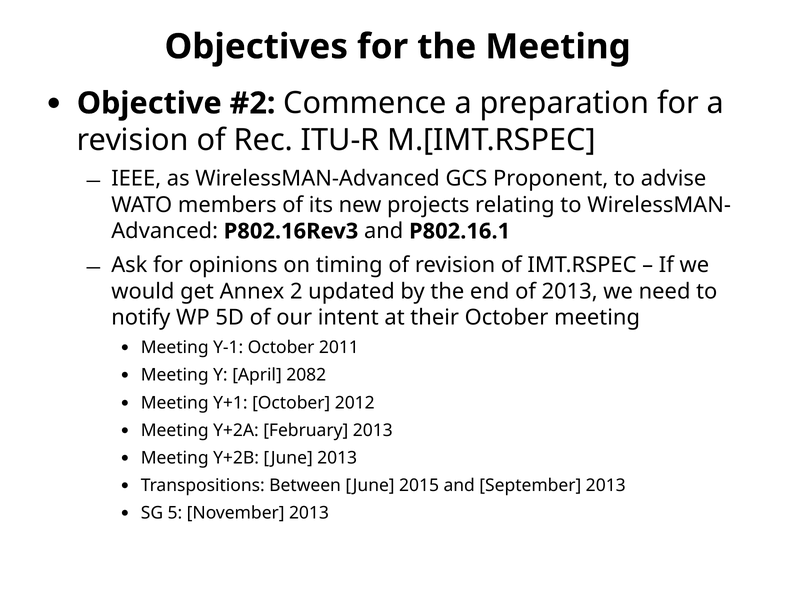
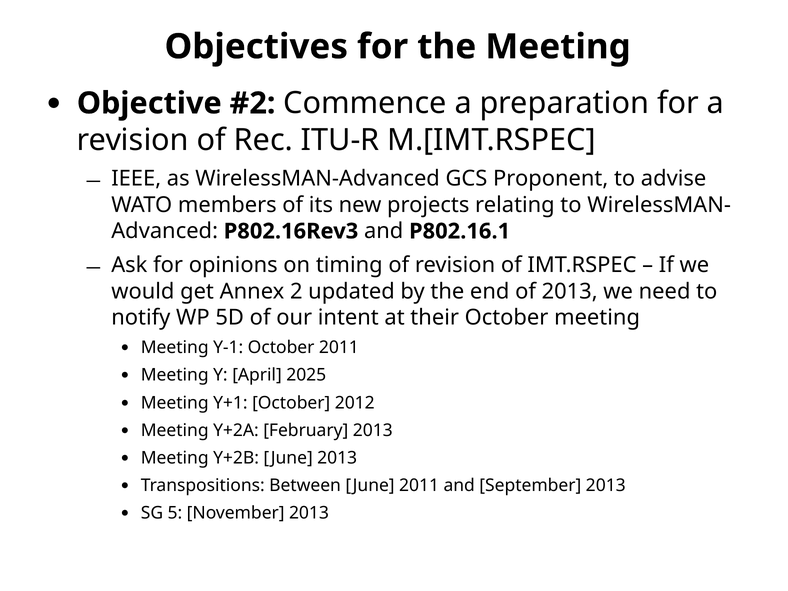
2082: 2082 -> 2025
June 2015: 2015 -> 2011
